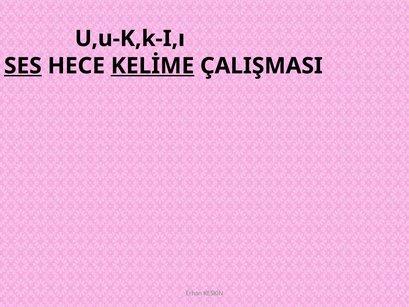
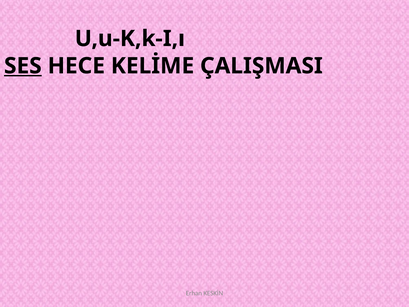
KELİME underline: present -> none
